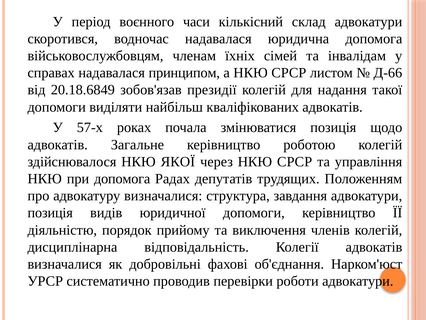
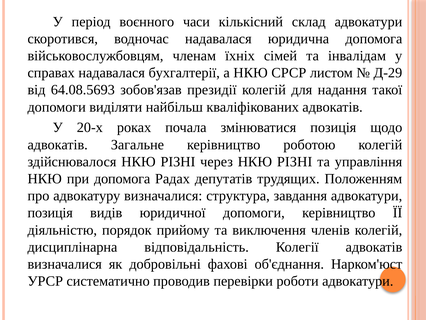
принципом: принципом -> бухгалтерії
Д-66: Д-66 -> Д-29
20.18.6849: 20.18.6849 -> 64.08.5693
57-х: 57-х -> 20-х
здійснювалося НКЮ ЯКОЇ: ЯКОЇ -> РІЗНІ
через НКЮ СРСР: СРСР -> РІЗНІ
